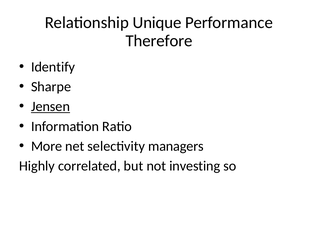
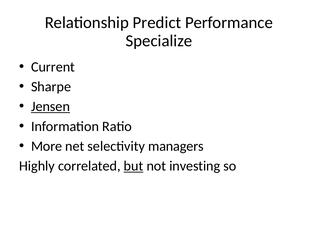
Unique: Unique -> Predict
Therefore: Therefore -> Specialize
Identify: Identify -> Current
but underline: none -> present
